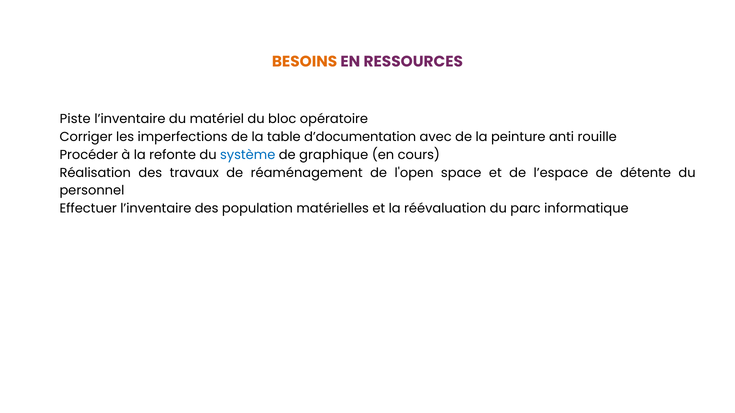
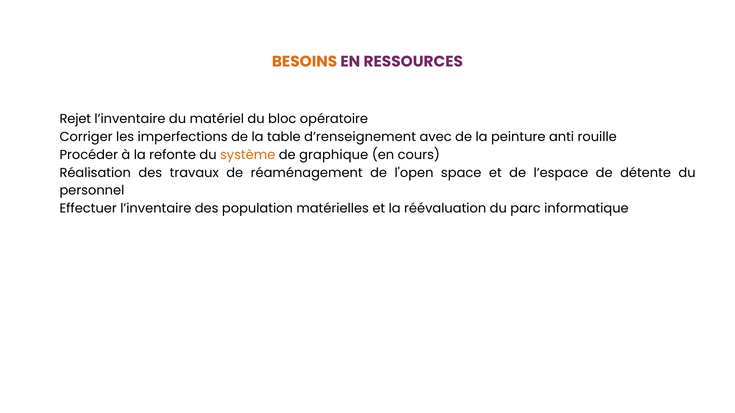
Piste: Piste -> Rejet
d’documentation: d’documentation -> d’renseignement
système colour: blue -> orange
